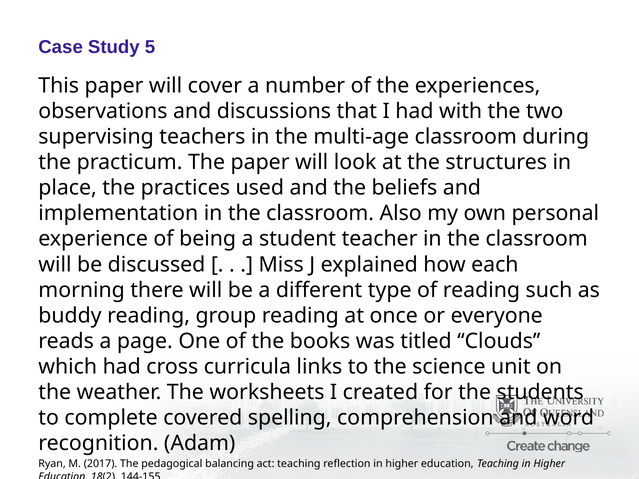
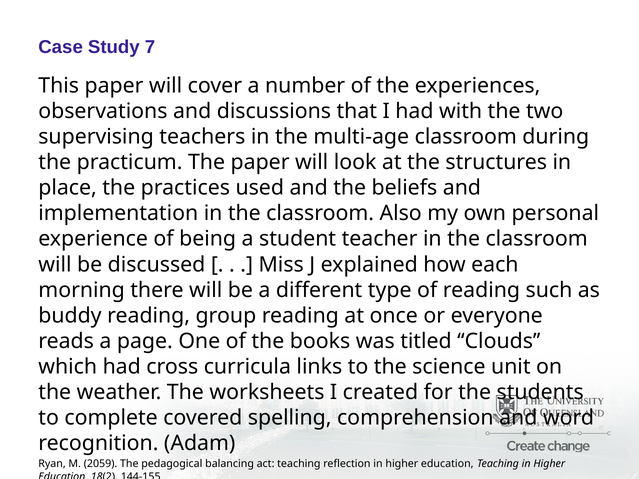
5: 5 -> 7
2017: 2017 -> 2059
